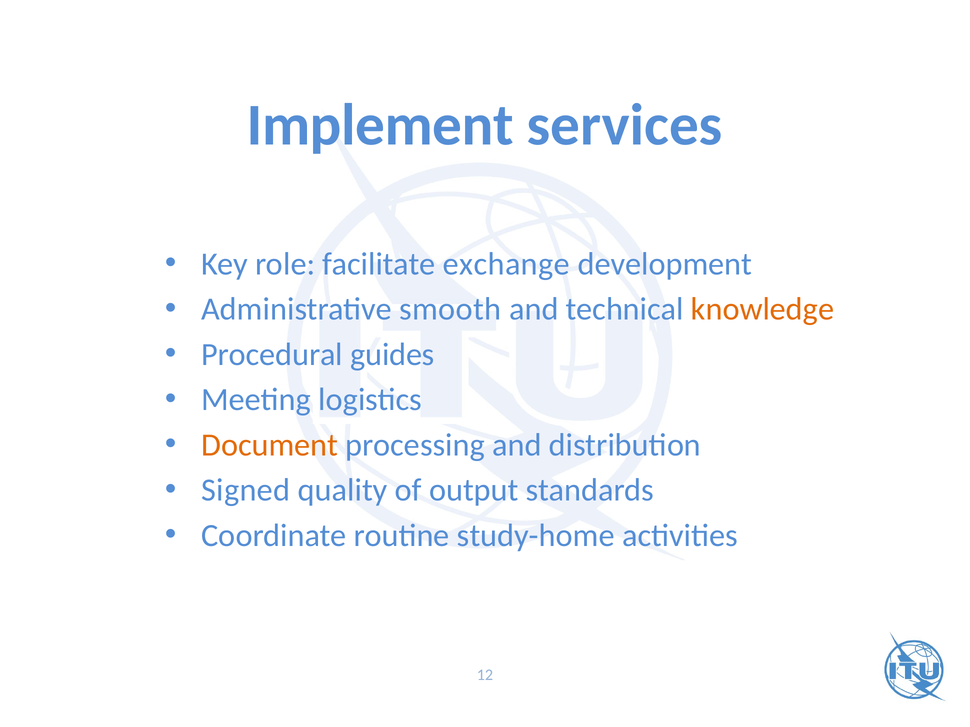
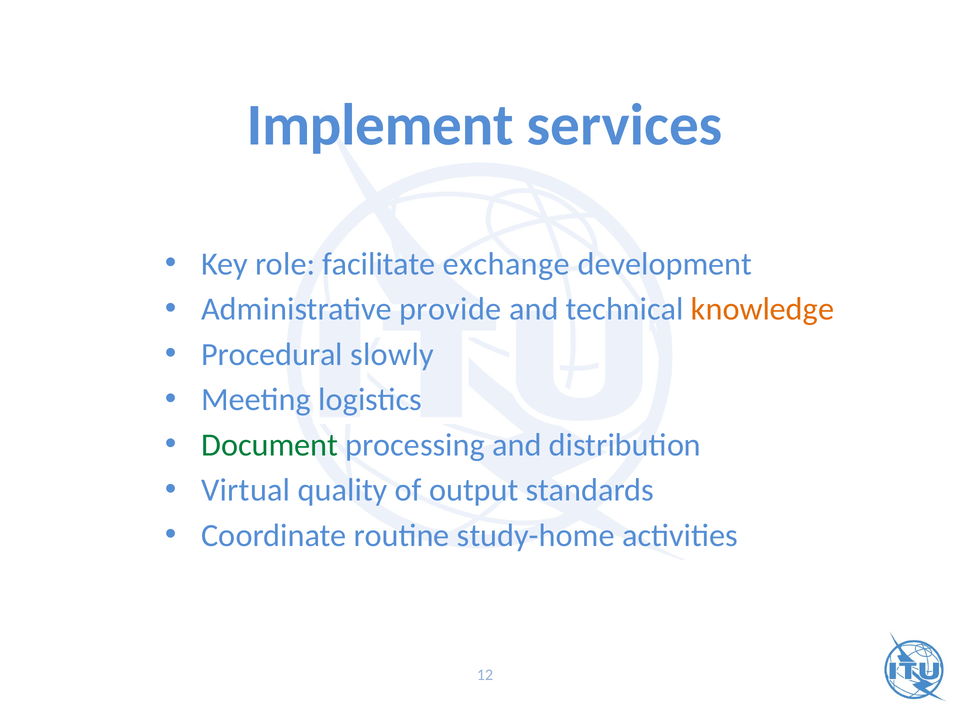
smooth: smooth -> provide
guides: guides -> slowly
Document colour: orange -> green
Signed: Signed -> Virtual
